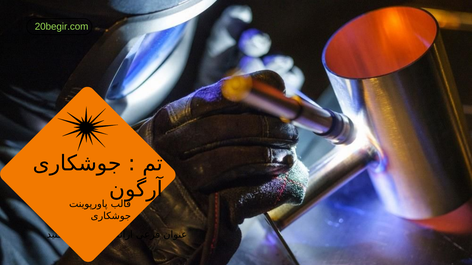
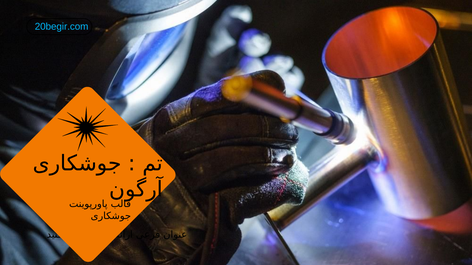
20begir.com colour: light green -> light blue
